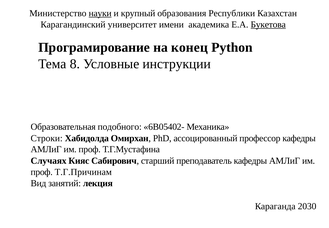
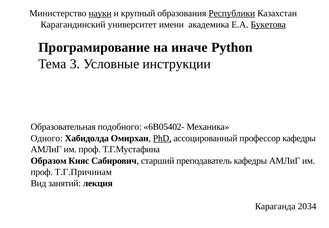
Республики underline: none -> present
конец: конец -> иначе
8: 8 -> 3
Строки: Строки -> Одного
PhD underline: none -> present
Случаях: Случаях -> Образом
2030: 2030 -> 2034
